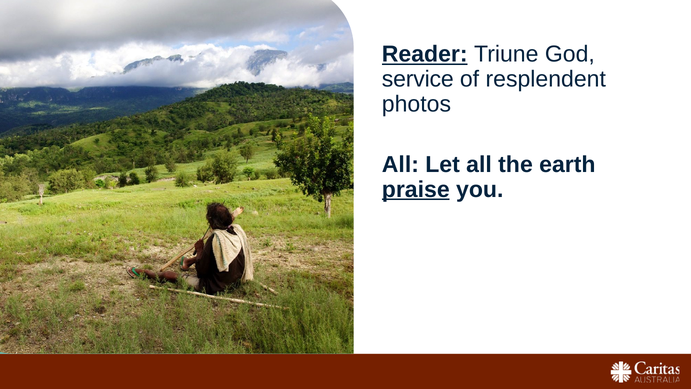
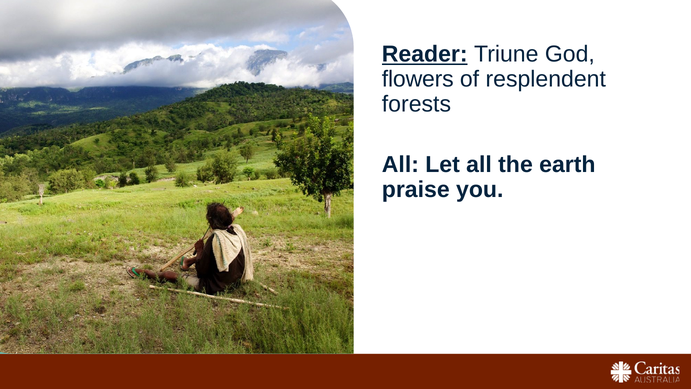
service: service -> flowers
photos: photos -> forests
praise underline: present -> none
